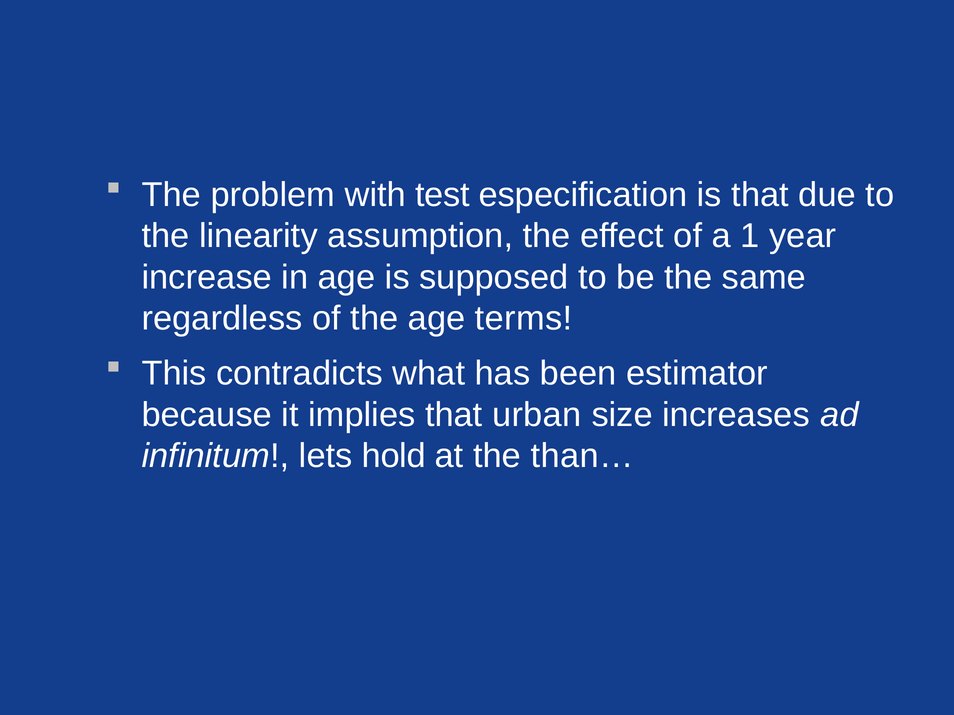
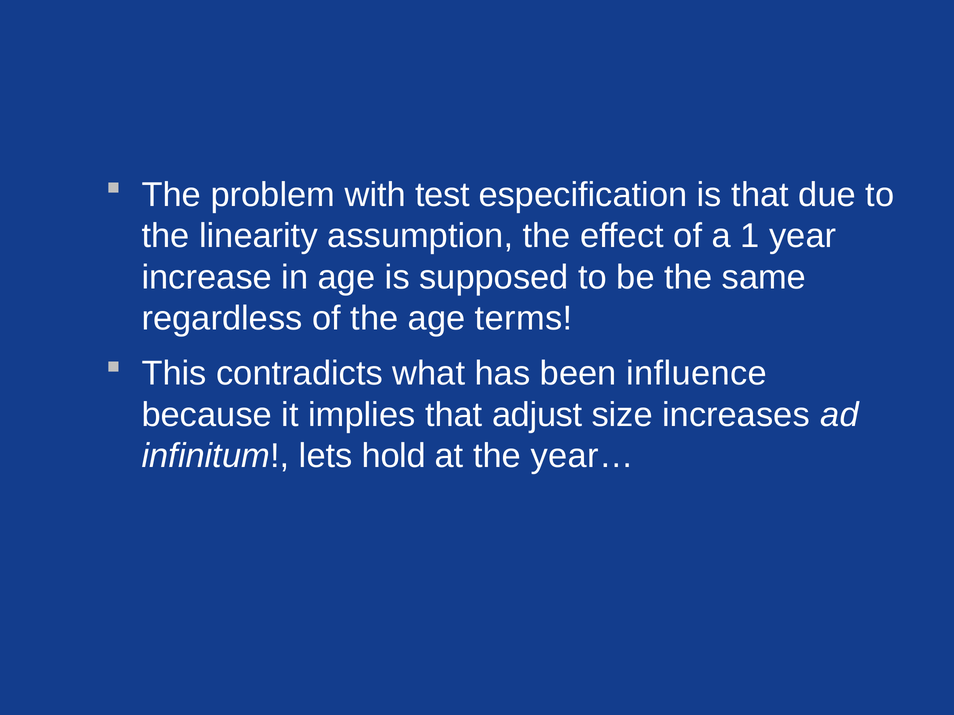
estimator: estimator -> influence
urban: urban -> adjust
than…: than… -> year…
